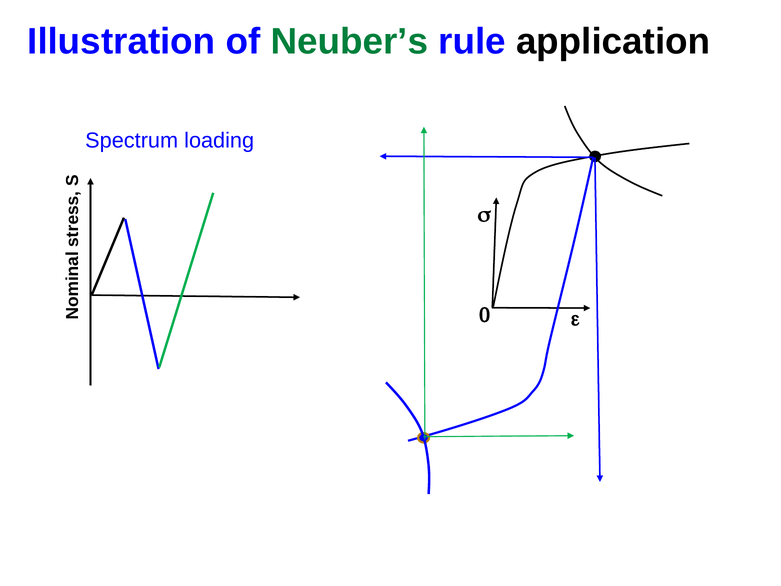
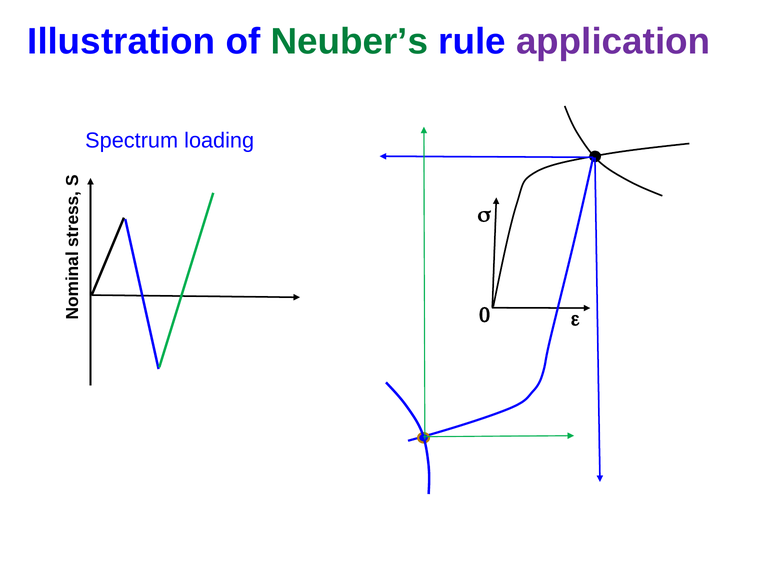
application colour: black -> purple
